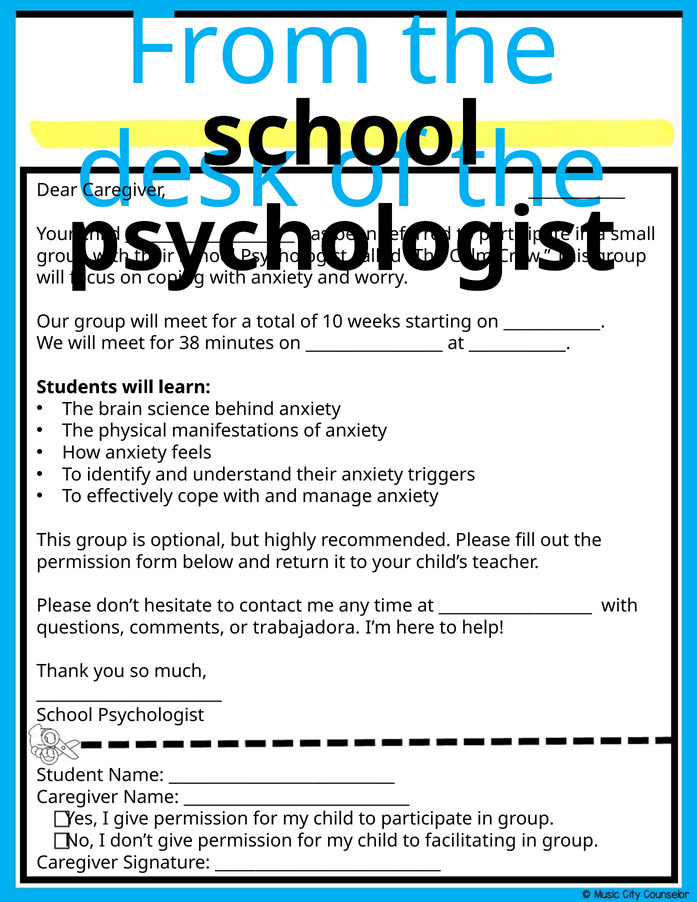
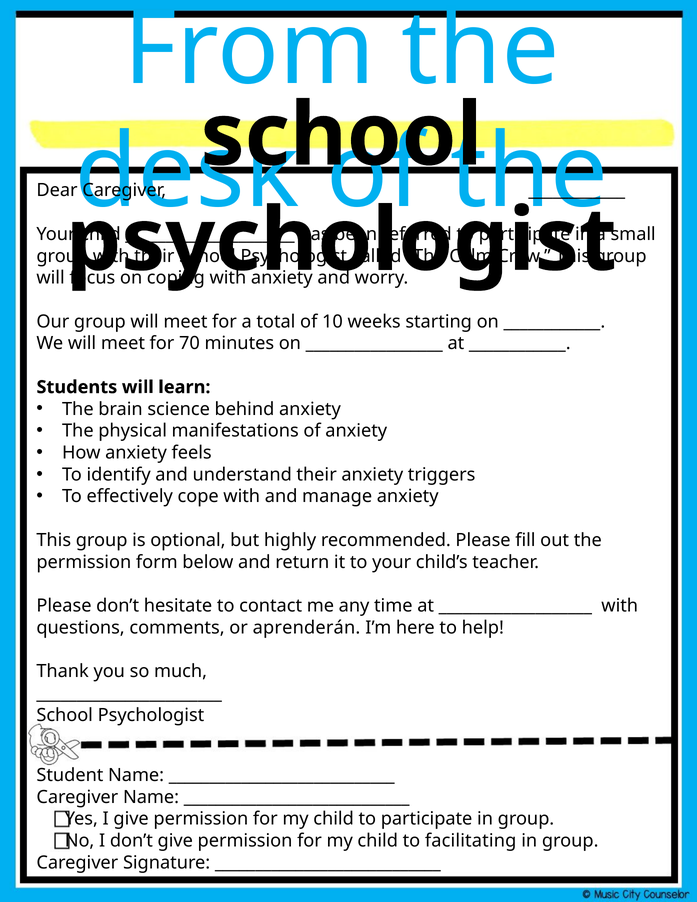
38: 38 -> 70
trabajadora: trabajadora -> aprenderán
